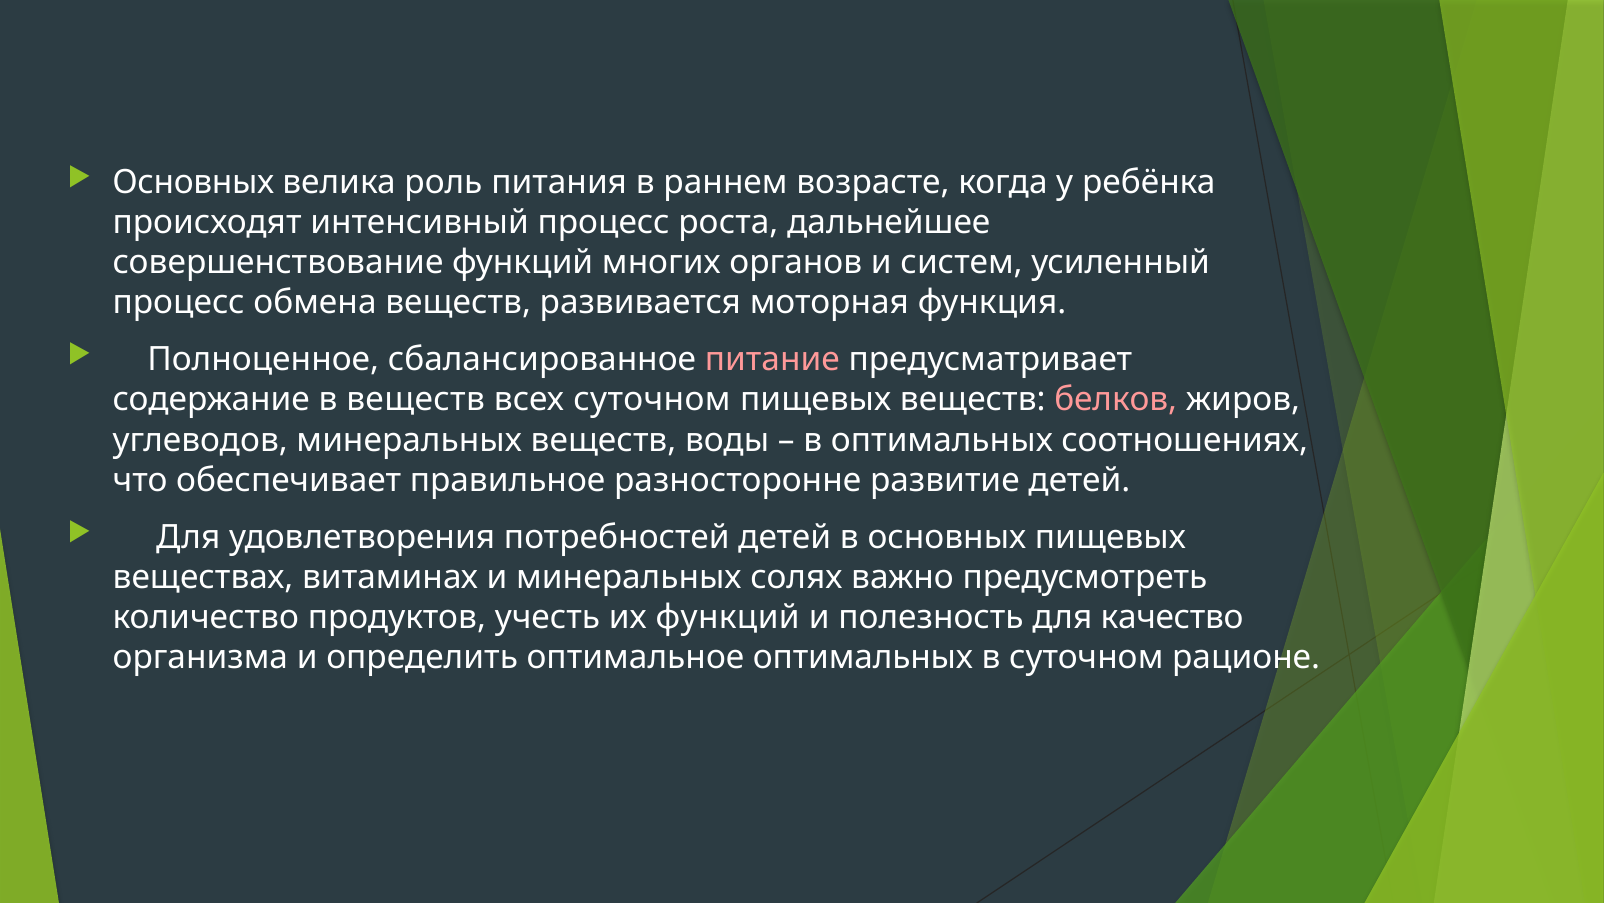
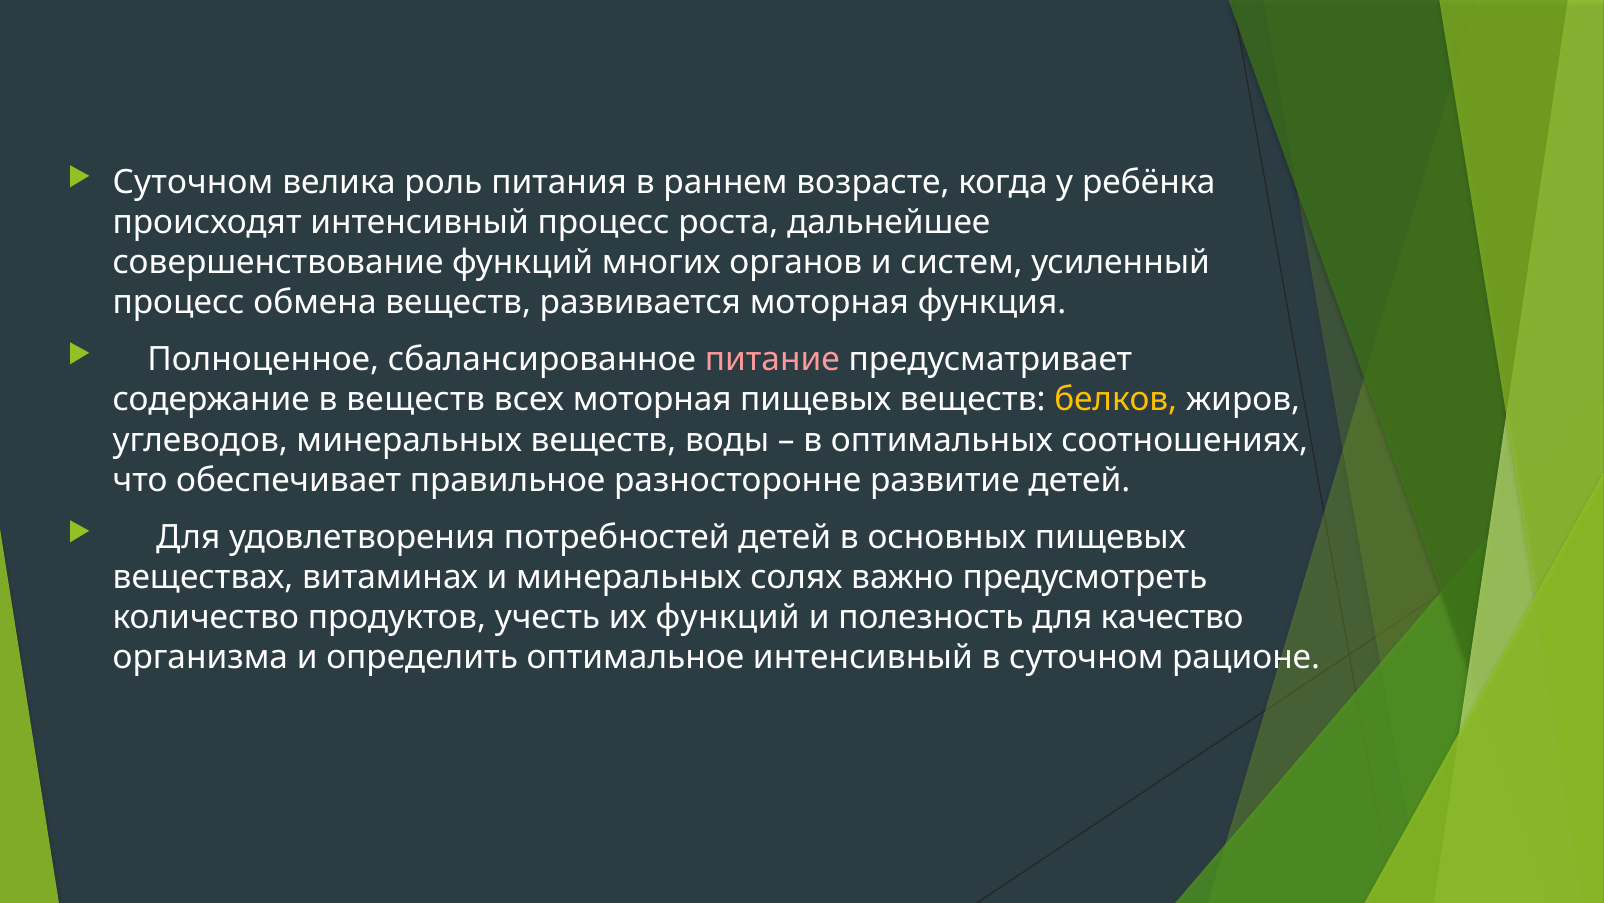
Основных at (193, 182): Основных -> Суточном
всех суточном: суточном -> моторная
белков colour: pink -> yellow
оптимальное оптимальных: оптимальных -> интенсивный
